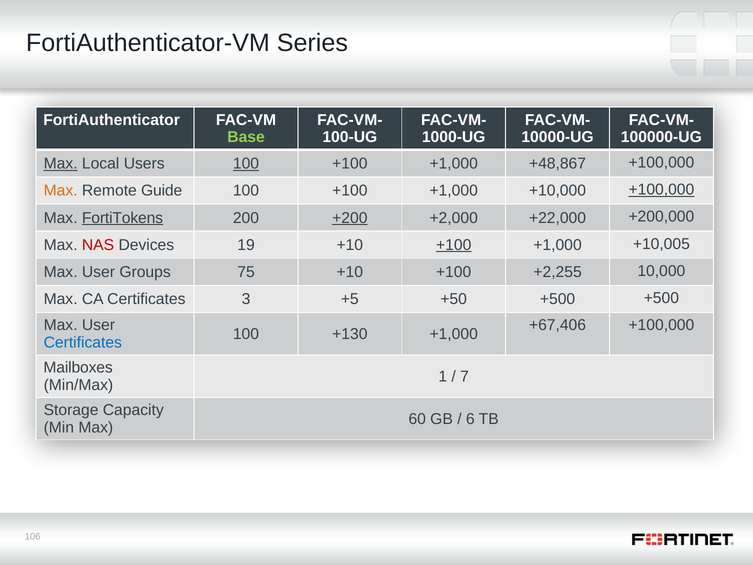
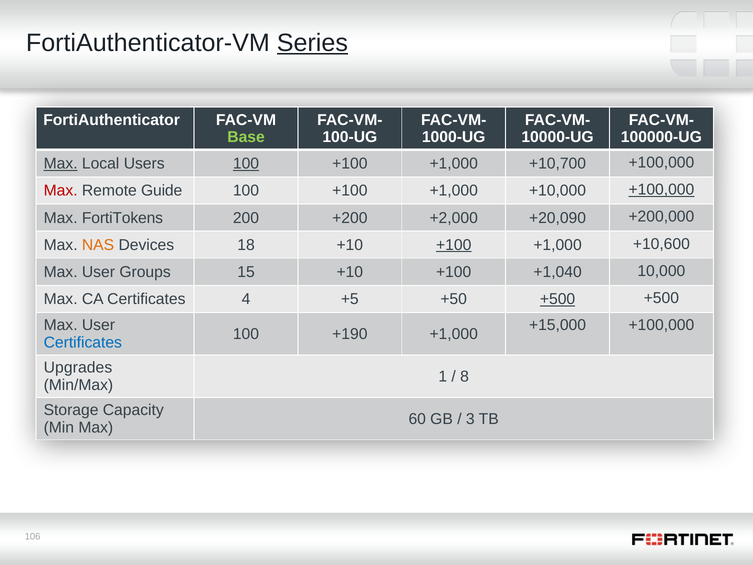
Series underline: none -> present
+48,867: +48,867 -> +10,700
Max at (61, 191) colour: orange -> red
FortiTokens underline: present -> none
+200 underline: present -> none
+22,000: +22,000 -> +20,090
NAS colour: red -> orange
19: 19 -> 18
+10,005: +10,005 -> +10,600
75: 75 -> 15
+2,255: +2,255 -> +1,040
3: 3 -> 4
+500 at (558, 299) underline: none -> present
+67,406: +67,406 -> +15,000
+130: +130 -> +190
Mailboxes: Mailboxes -> Upgrades
7: 7 -> 8
6: 6 -> 3
